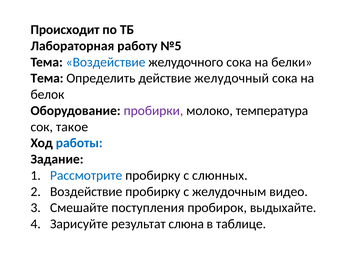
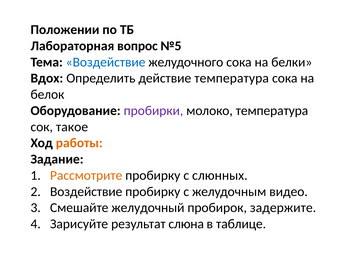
Происходит: Происходит -> Положении
работу: работу -> вопрос
Тема at (47, 78): Тема -> Вдох
действие желудочный: желудочный -> температура
работы colour: blue -> orange
Рассмотрите colour: blue -> orange
поступления: поступления -> желудочный
выдыхайте: выдыхайте -> задержите
